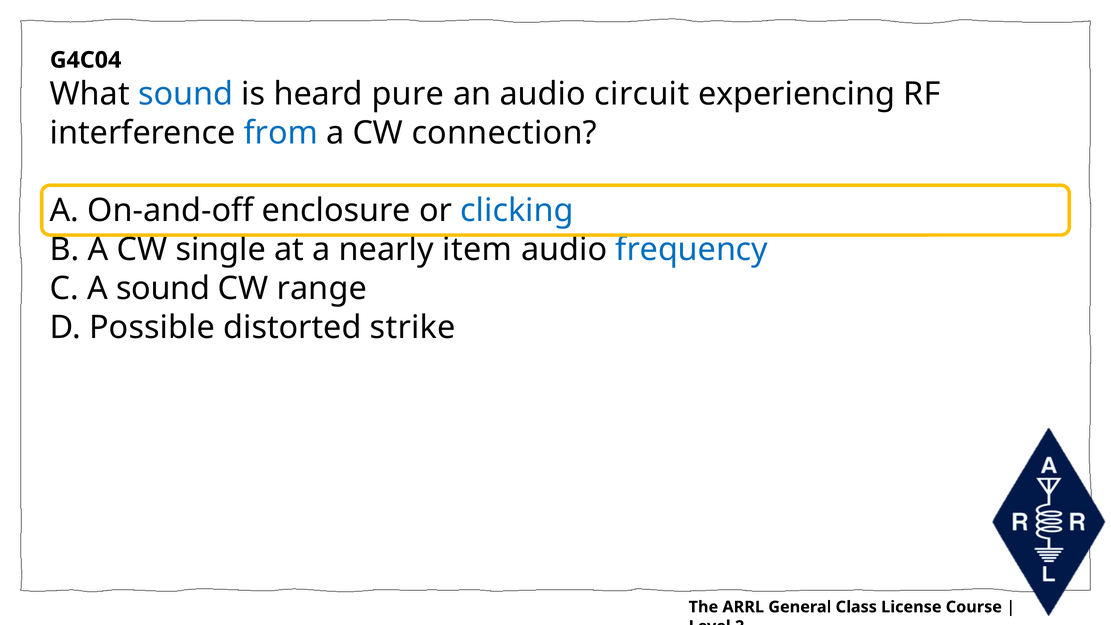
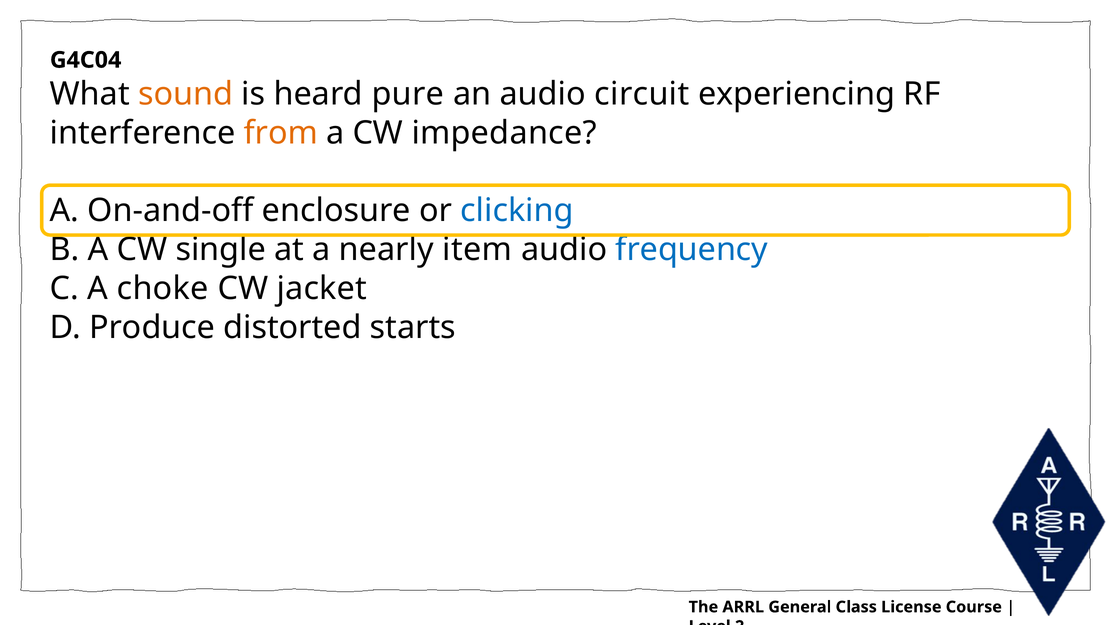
sound at (186, 94) colour: blue -> orange
from colour: blue -> orange
connection: connection -> impedance
A sound: sound -> choke
range: range -> jacket
Possible: Possible -> Produce
strike: strike -> starts
